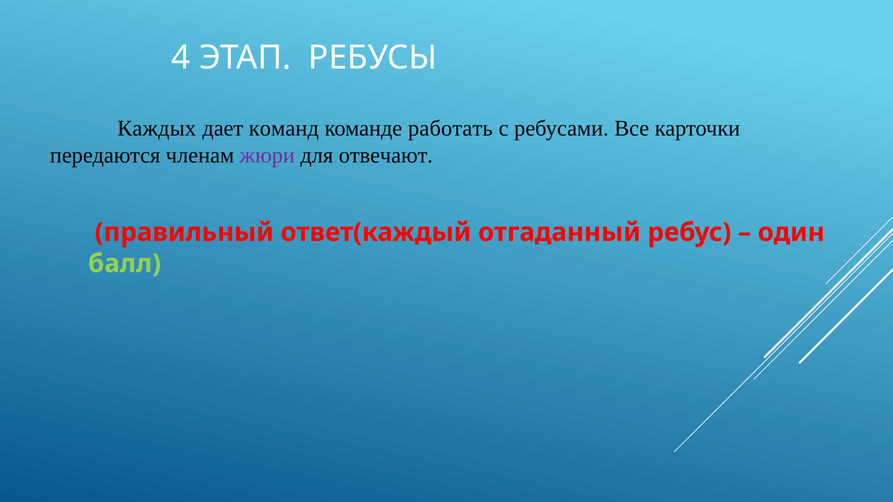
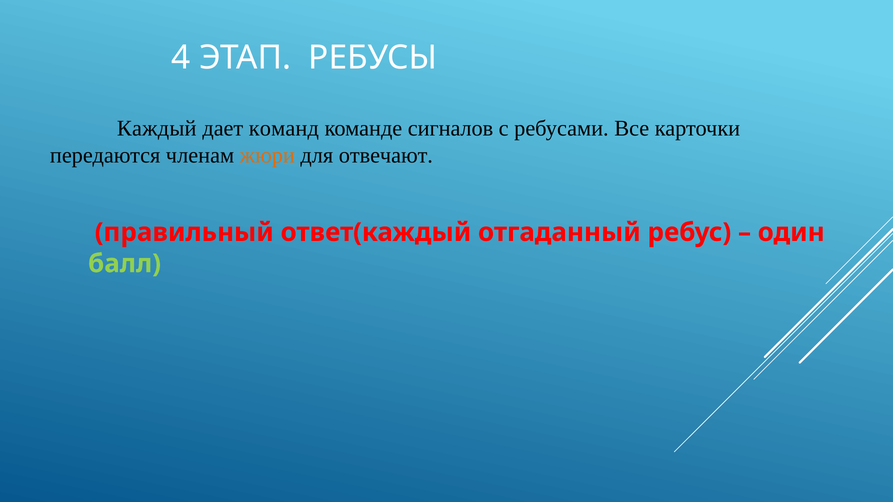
Каждых: Каждых -> Каждый
работать: работать -> сигналов
жюри colour: purple -> orange
